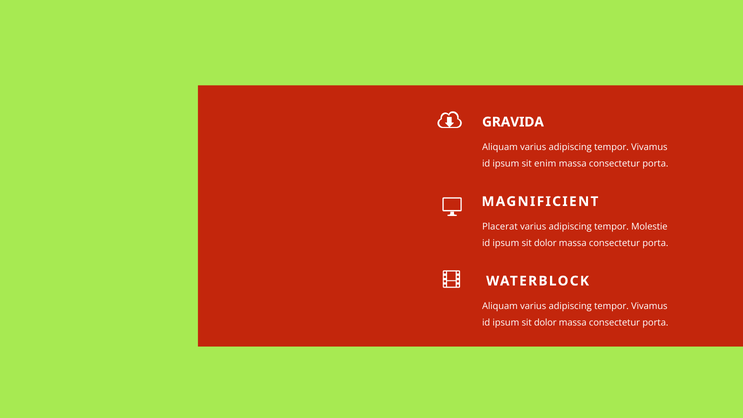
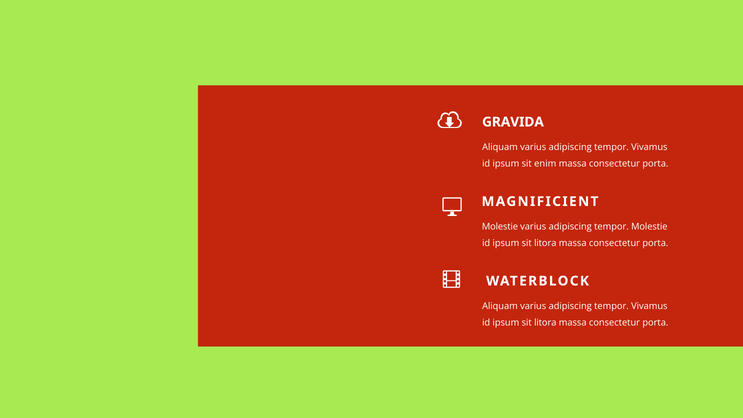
Placerat at (500, 226): Placerat -> Molestie
dolor at (545, 243): dolor -> litora
dolor at (545, 323): dolor -> litora
